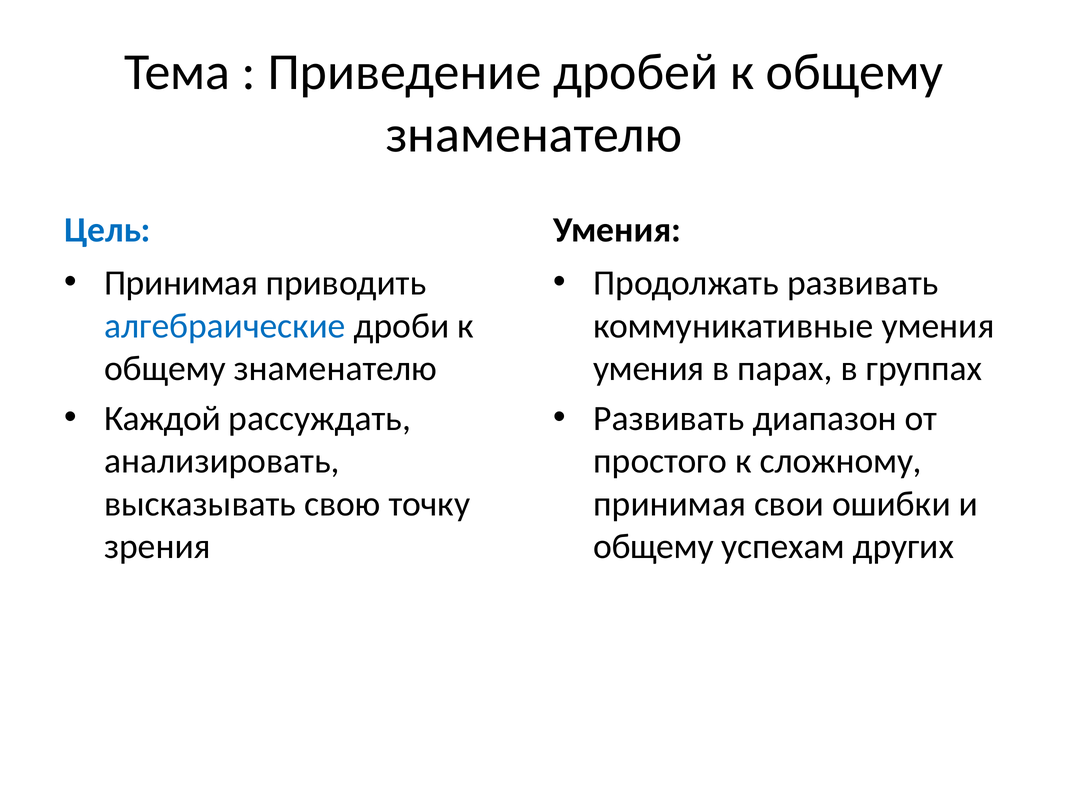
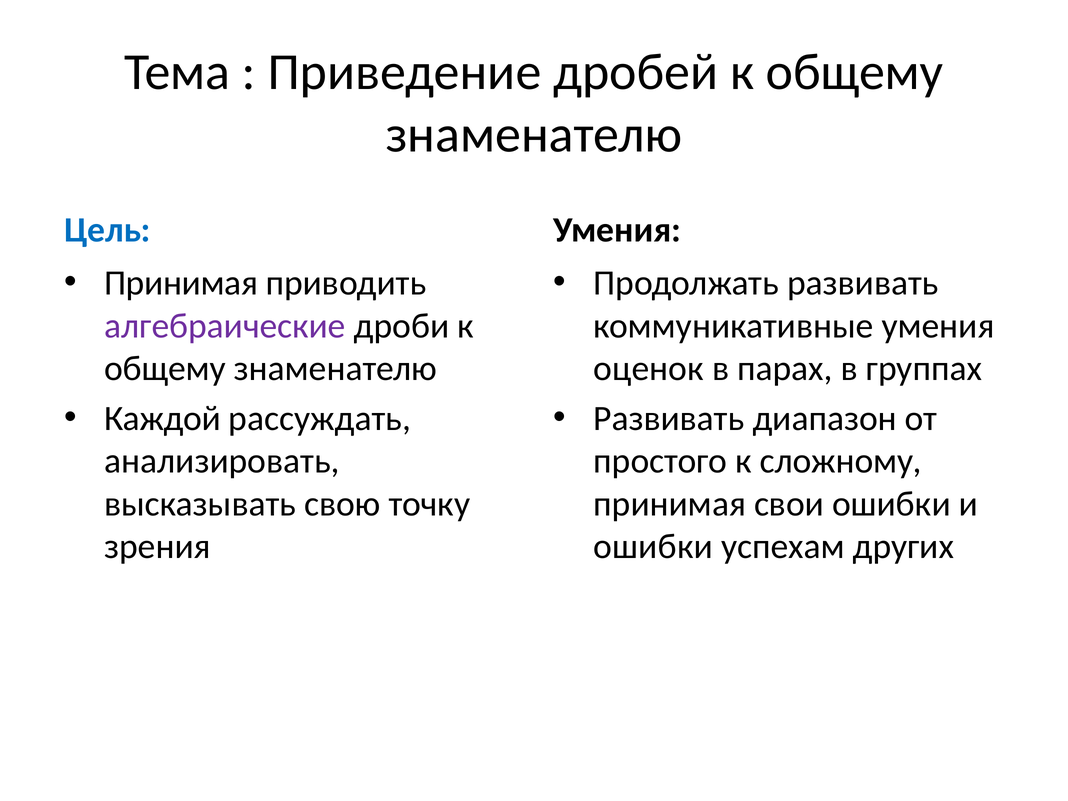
алгебраические colour: blue -> purple
умения at (649, 369): умения -> оценок
общему at (653, 547): общему -> ошибки
